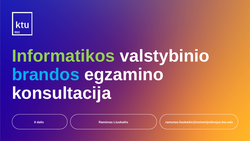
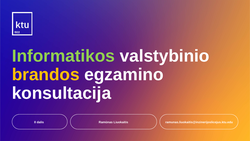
brandos colour: light blue -> yellow
